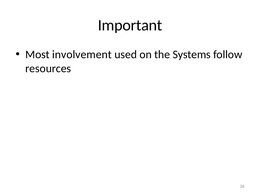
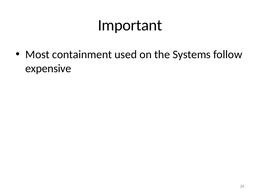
involvement: involvement -> containment
resources: resources -> expensive
